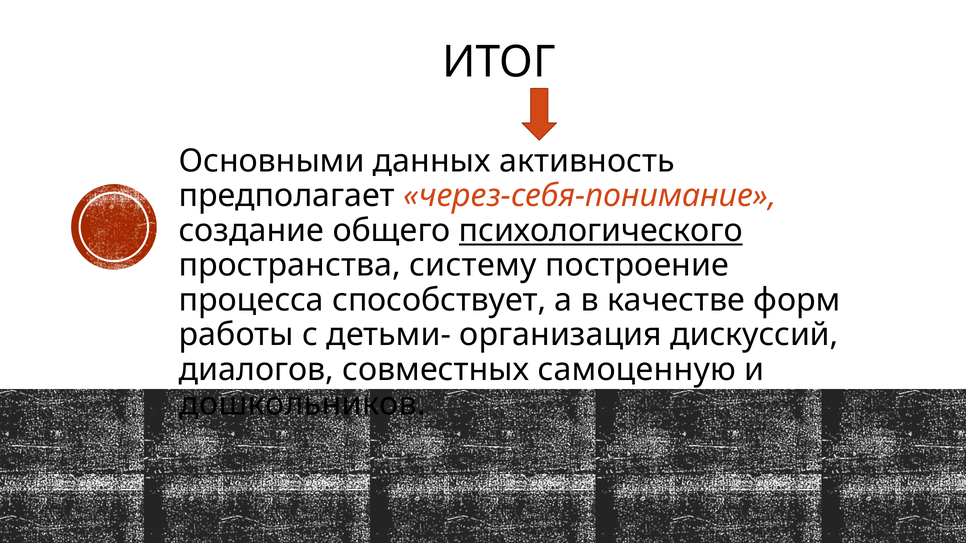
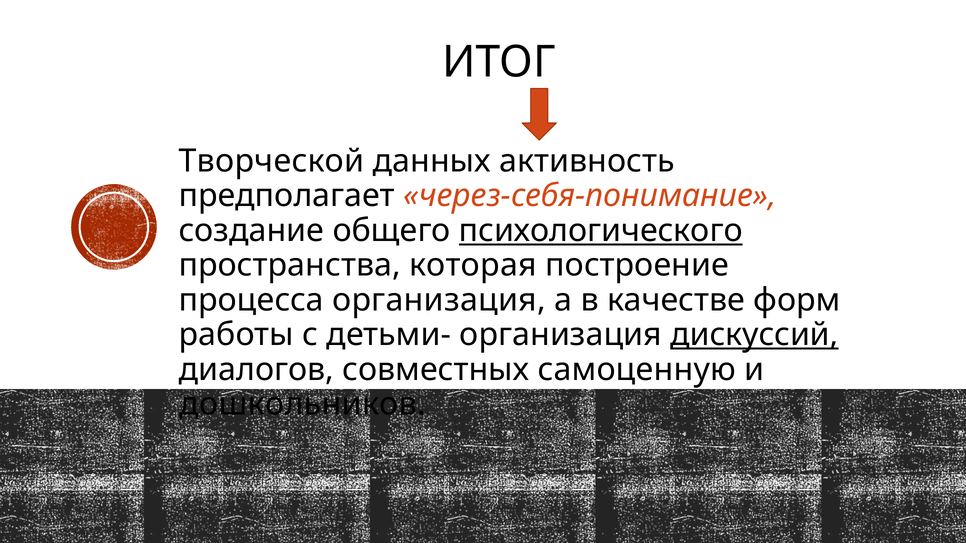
Основными: Основными -> Творческой
систему: систему -> которая
процесса способствует: способствует -> организация
дискуссий underline: none -> present
